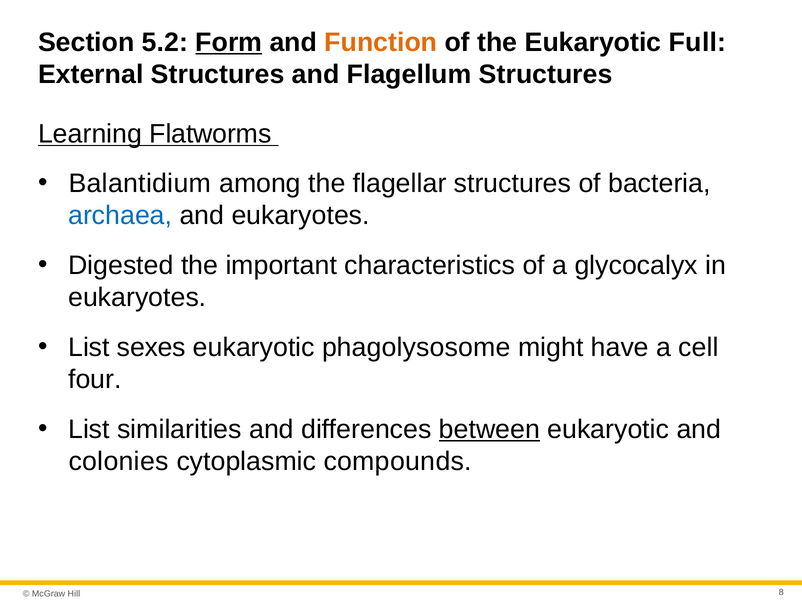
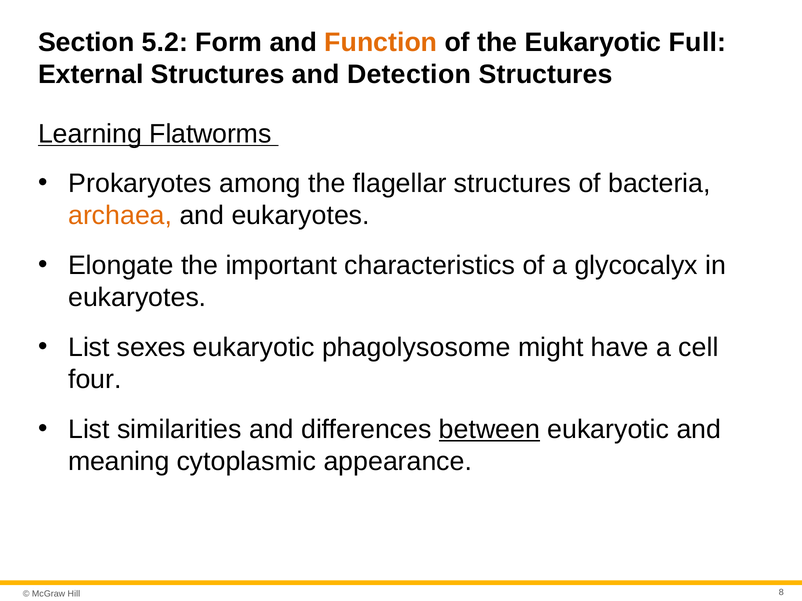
Form underline: present -> none
Flagellum: Flagellum -> Detection
Balantidium: Balantidium -> Prokaryotes
archaea colour: blue -> orange
Digested: Digested -> Elongate
colonies: colonies -> meaning
compounds: compounds -> appearance
